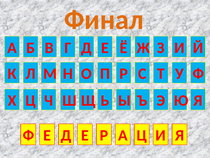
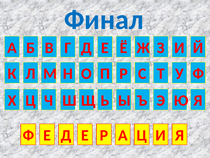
Финал colour: orange -> blue
